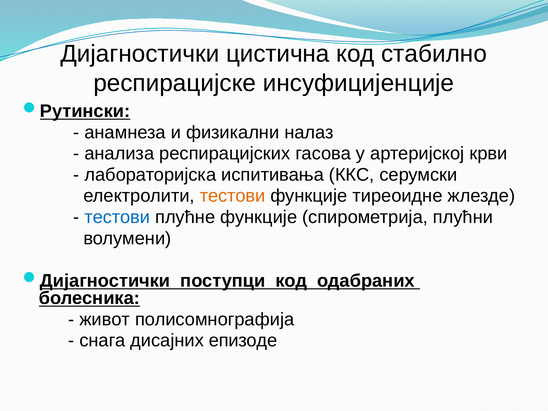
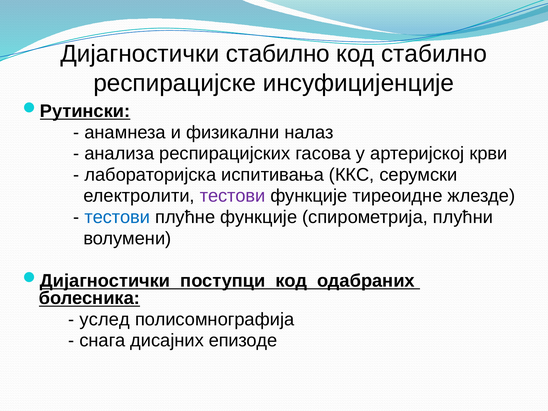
Дијагностички цистична: цистична -> стабилно
тестови at (233, 196) colour: orange -> purple
живот: живот -> услед
